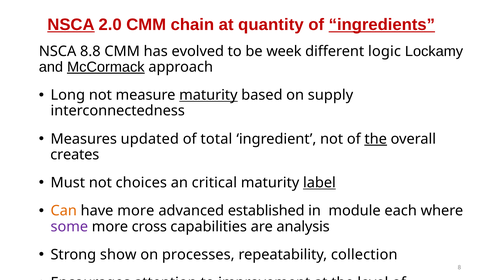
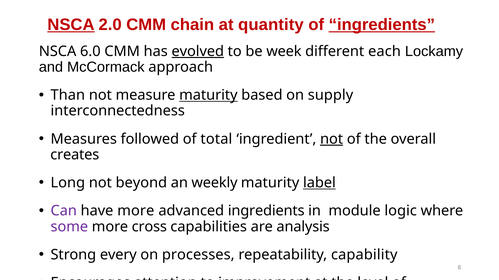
8.8: 8.8 -> 6.0
evolved underline: none -> present
logic: logic -> each
McCormack underline: present -> none
Long: Long -> Than
updated: updated -> followed
not at (332, 139) underline: none -> present
the at (376, 139) underline: present -> none
Must: Must -> Long
choices: choices -> beyond
critical: critical -> weekly
Can colour: orange -> purple
advanced established: established -> ingredients
each: each -> logic
show: show -> every
collection: collection -> capability
